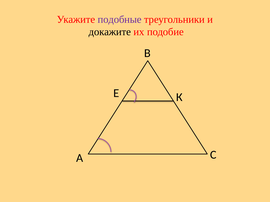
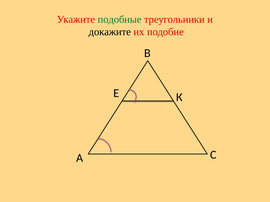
подобные colour: purple -> green
